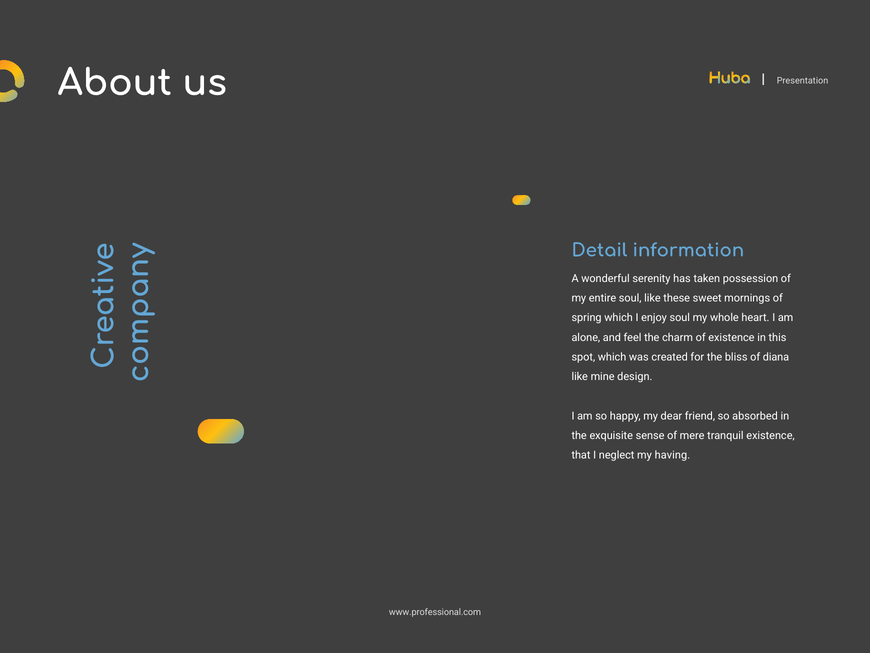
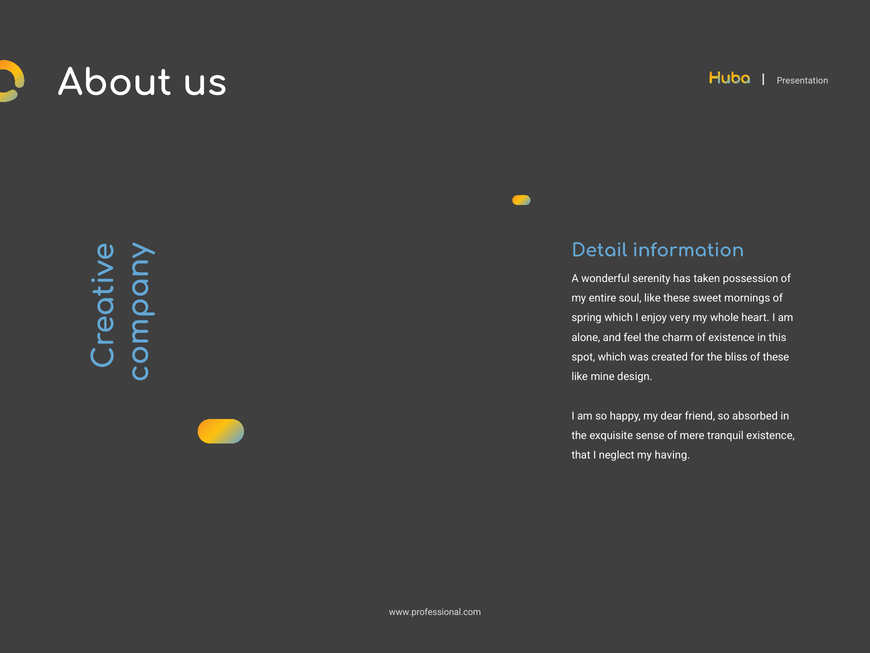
enjoy soul: soul -> very
of diana: diana -> these
